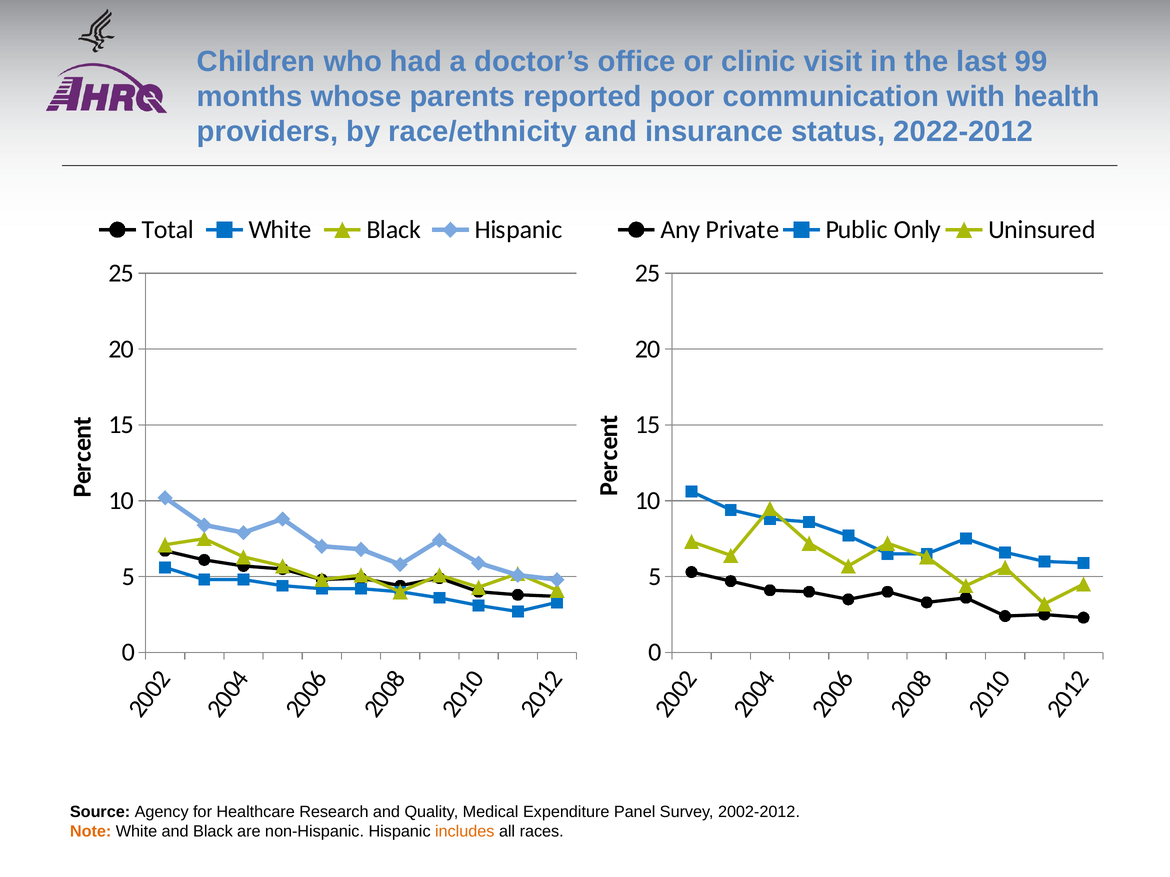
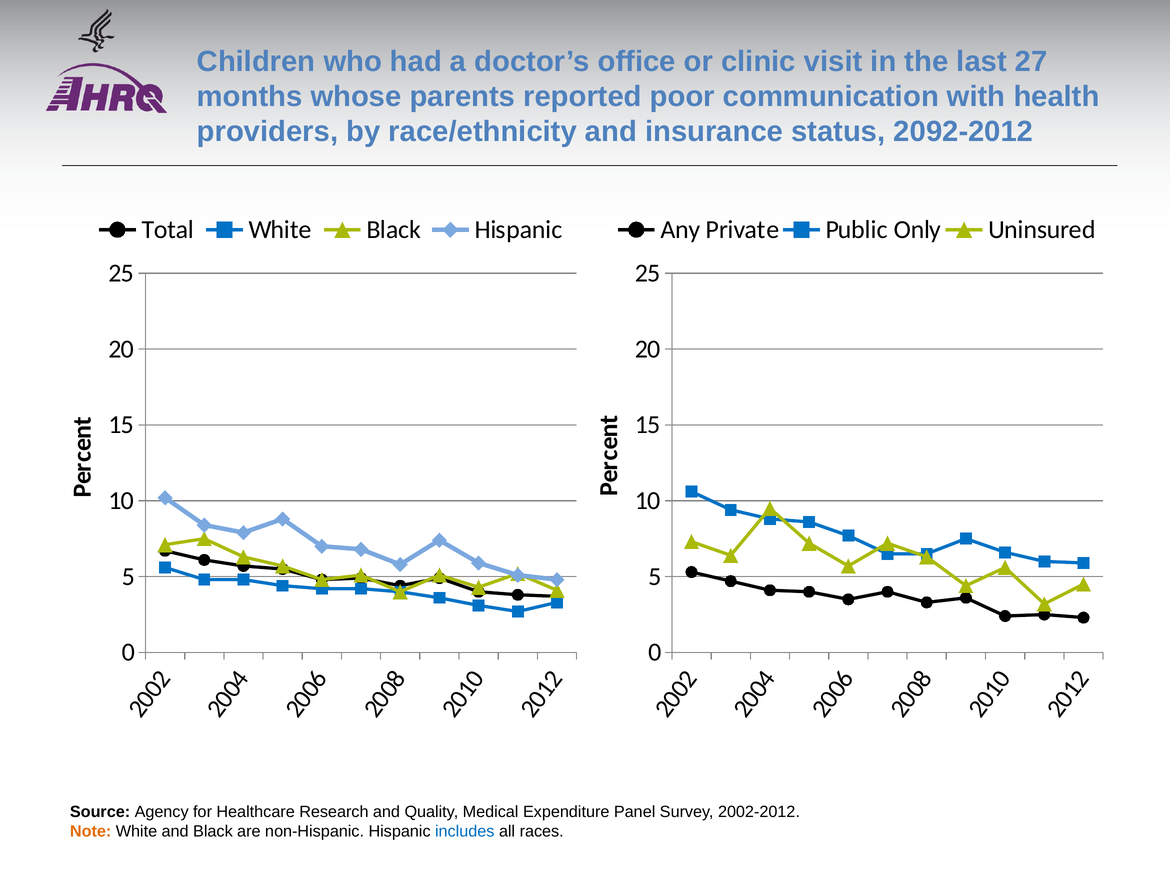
99: 99 -> 27
2022-2012: 2022-2012 -> 2092-2012
includes colour: orange -> blue
